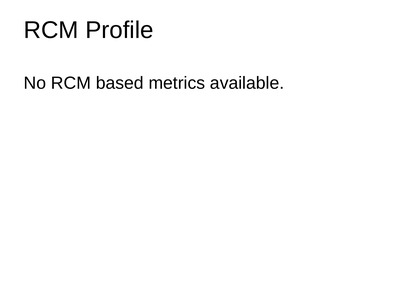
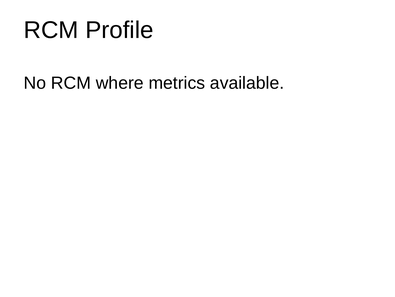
based: based -> where
